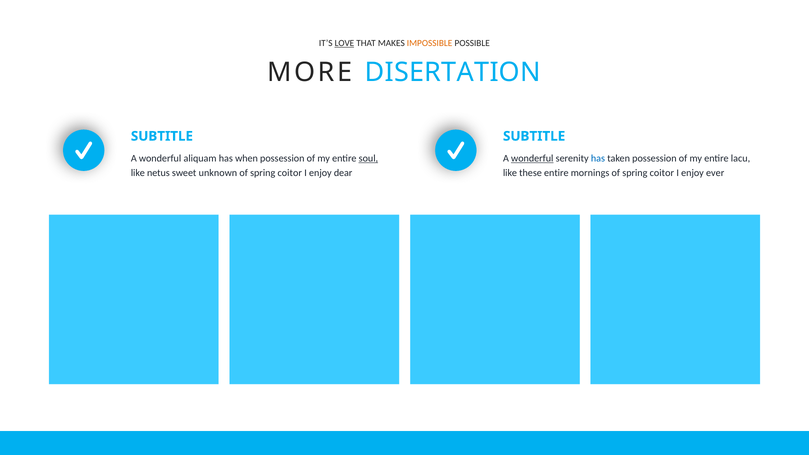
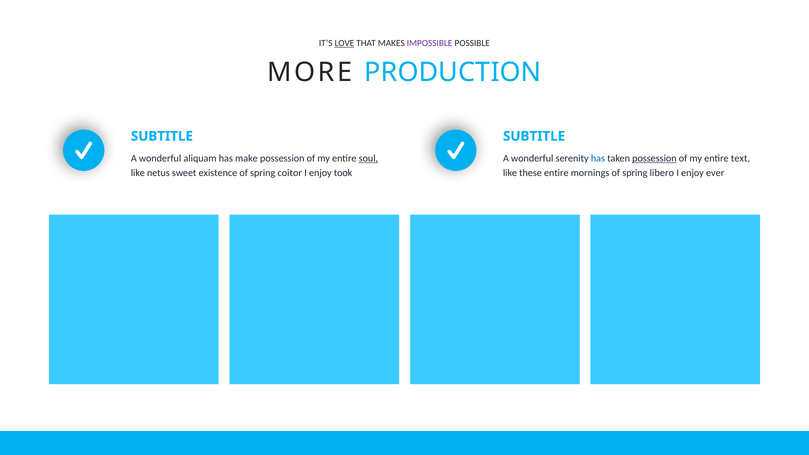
IMPOSSIBLE colour: orange -> purple
DISERTATION: DISERTATION -> PRODUCTION
when: when -> make
wonderful at (532, 158) underline: present -> none
possession at (654, 158) underline: none -> present
lacu: lacu -> text
unknown: unknown -> existence
dear: dear -> took
mornings of spring coitor: coitor -> libero
